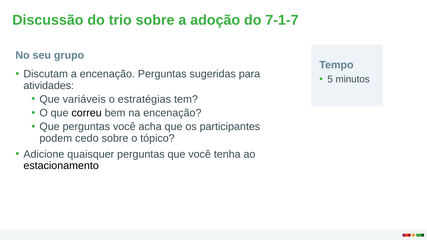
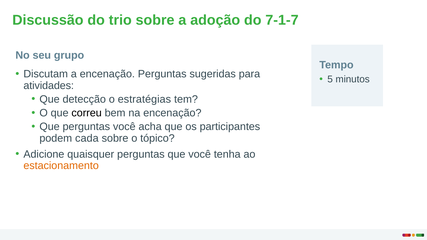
variáveis: variáveis -> detecção
cedo: cedo -> cada
estacionamento colour: black -> orange
